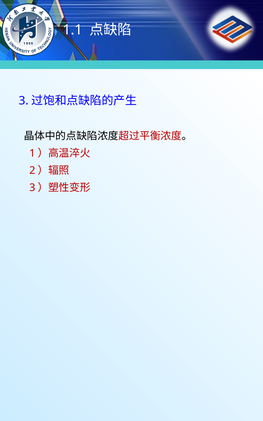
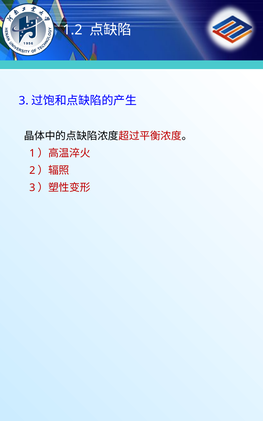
1.1: 1.1 -> 1.2
